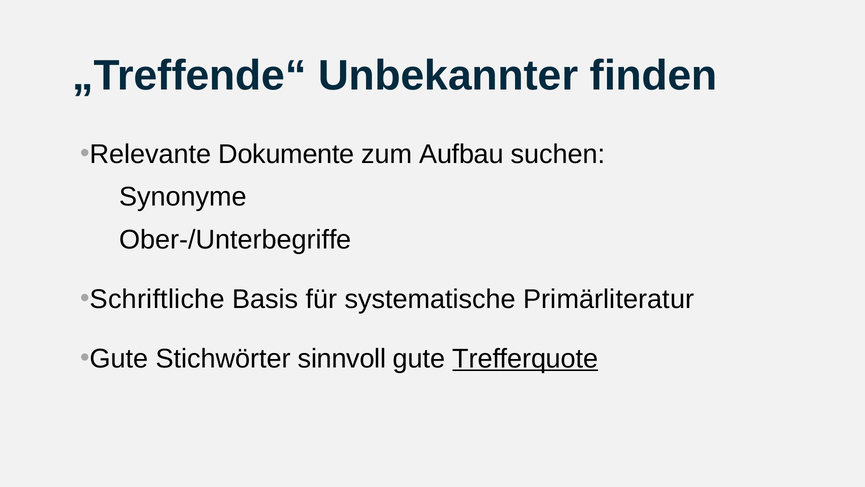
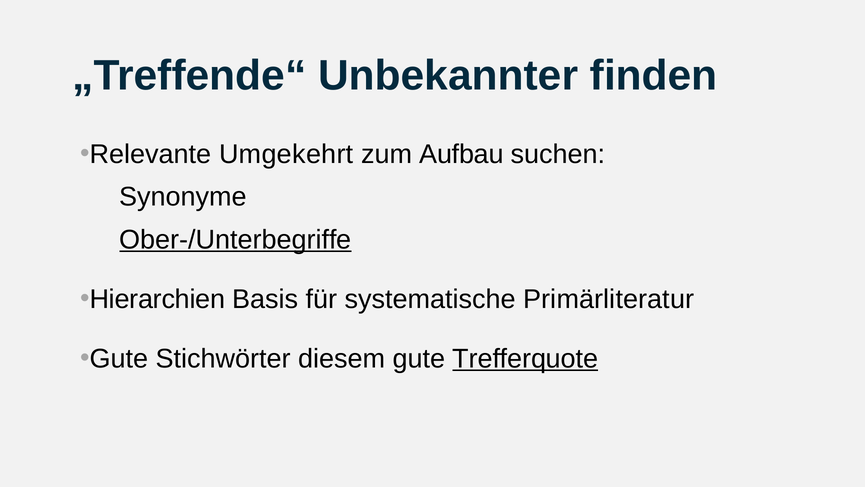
Dokumente: Dokumente -> Umgekehrt
Ober-/Unterbegriffe underline: none -> present
Schriftliche: Schriftliche -> Hierarchien
sinnvoll: sinnvoll -> diesem
